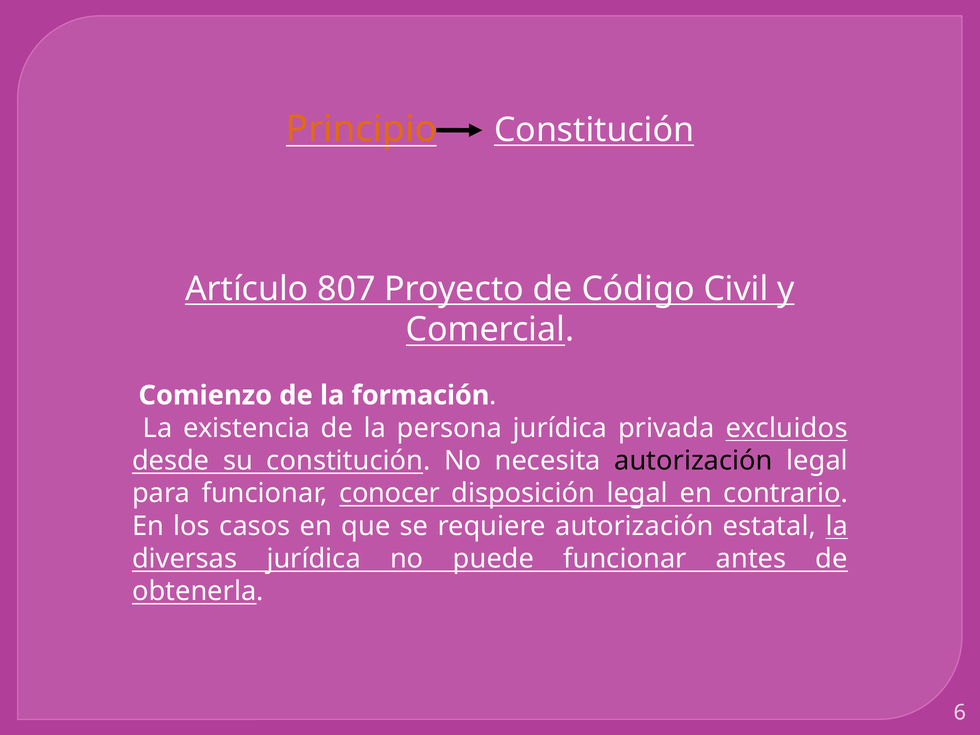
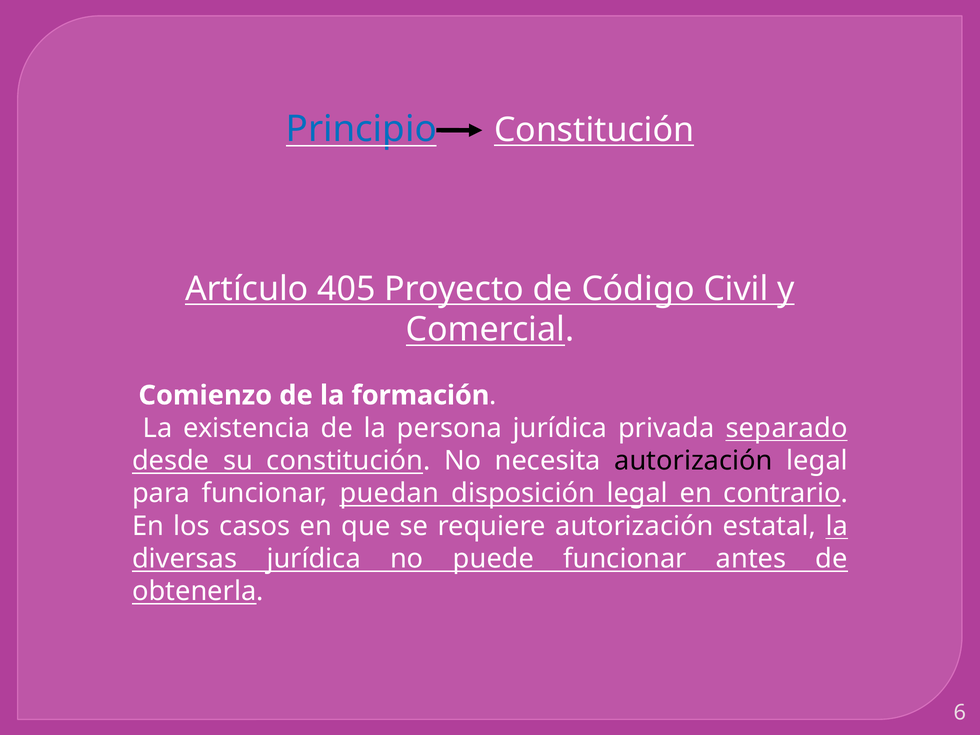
Principio colour: orange -> blue
807: 807 -> 405
excluidos: excluidos -> separado
conocer: conocer -> puedan
